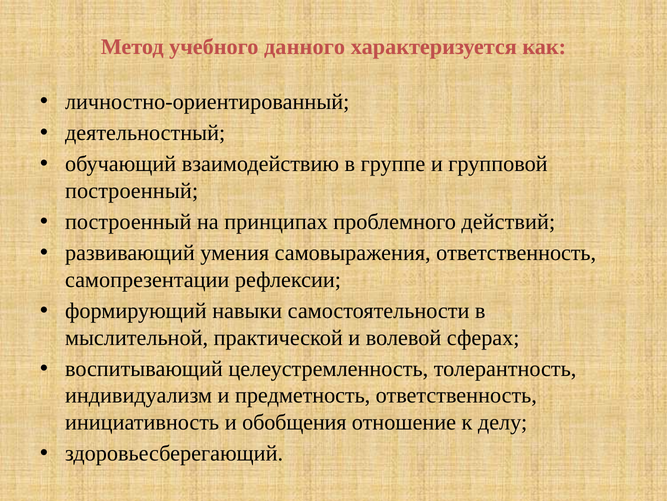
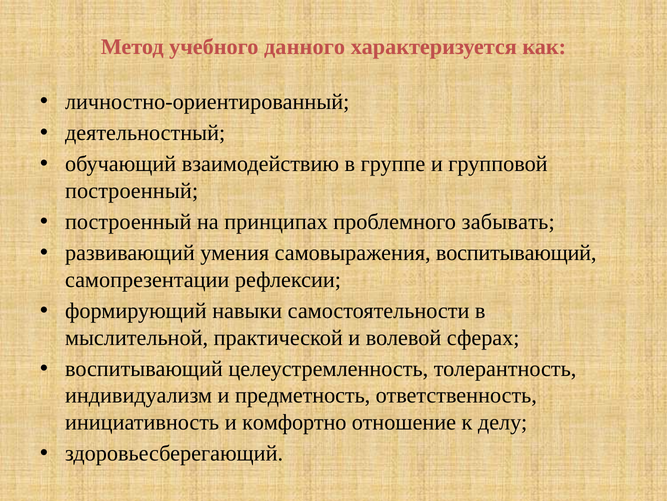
действий: действий -> забывать
самовыражения ответственность: ответственность -> воспитывающий
обобщения: обобщения -> комфортно
